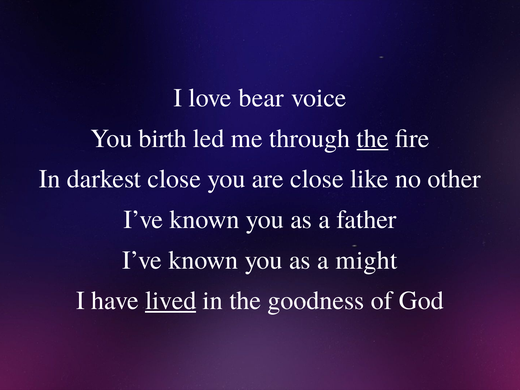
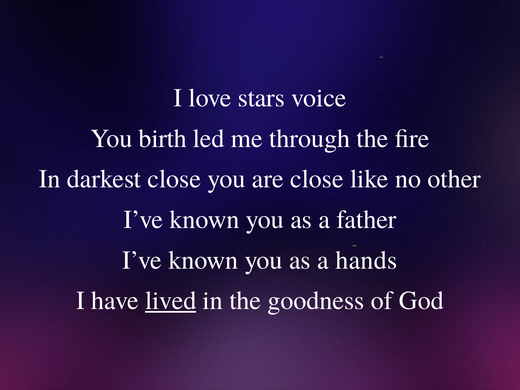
bear: bear -> stars
the at (372, 138) underline: present -> none
might: might -> hands
